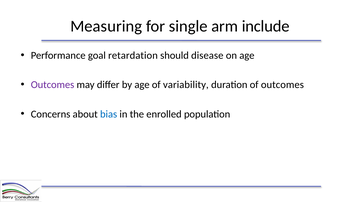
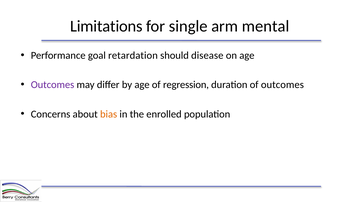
Measuring: Measuring -> Limitations
include: include -> mental
variability: variability -> regression
bias colour: blue -> orange
